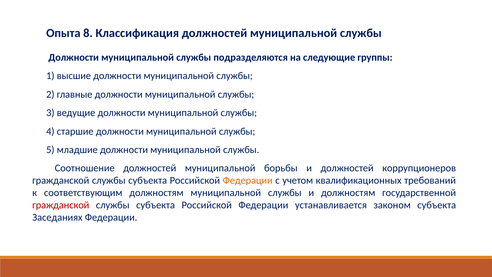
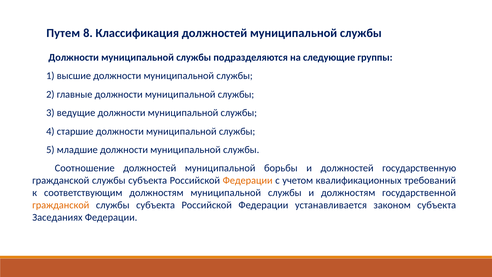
Опыта: Опыта -> Путем
коррупционеров: коррупционеров -> государственную
гражданской at (61, 205) colour: red -> orange
